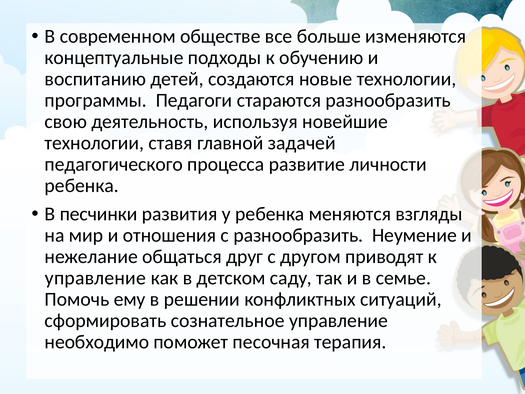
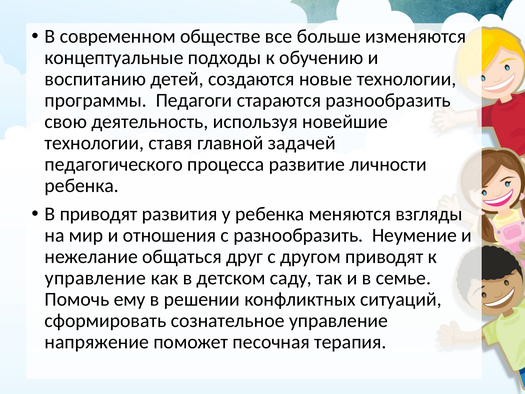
В песчинки: песчинки -> приводят
необходимо: необходимо -> напряжение
